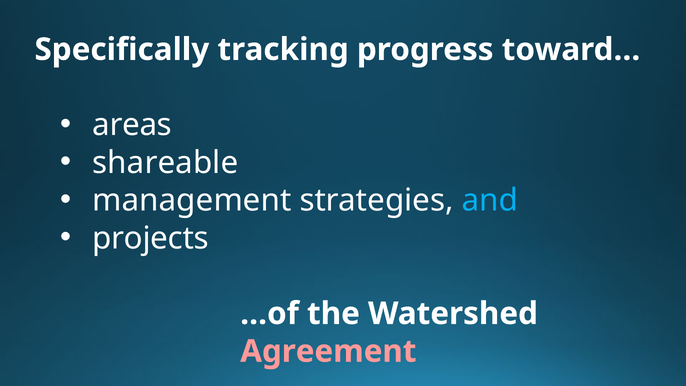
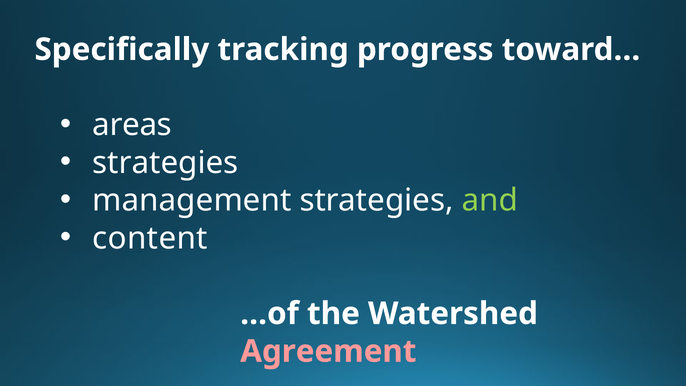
shareable at (165, 163): shareable -> strategies
and colour: light blue -> light green
projects: projects -> content
